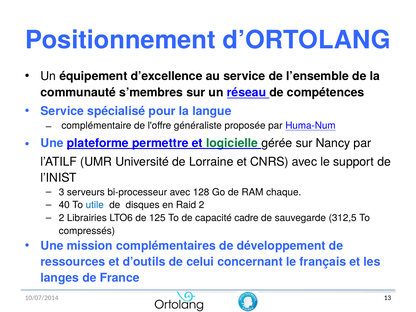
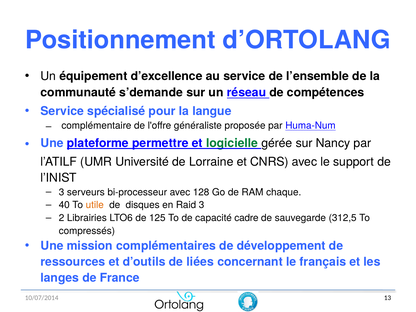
s’membres: s’membres -> s’demande
utile colour: blue -> orange
Raid 2: 2 -> 3
celui: celui -> liées
